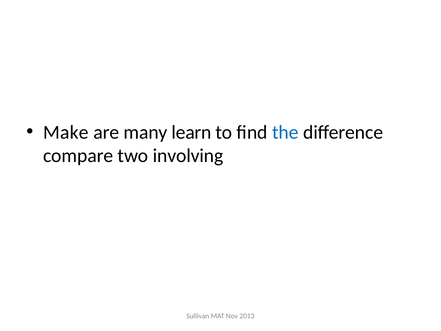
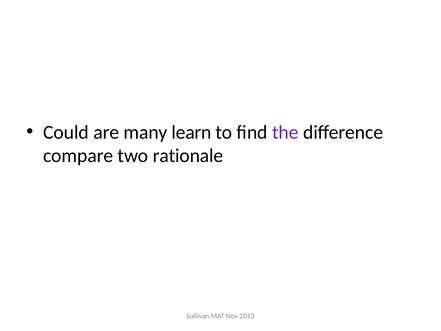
Make: Make -> Could
the colour: blue -> purple
involving: involving -> rationale
